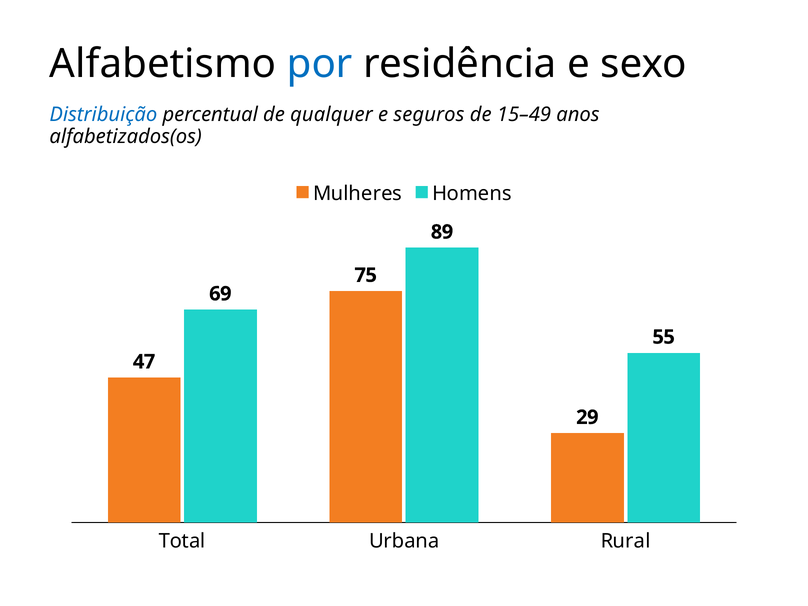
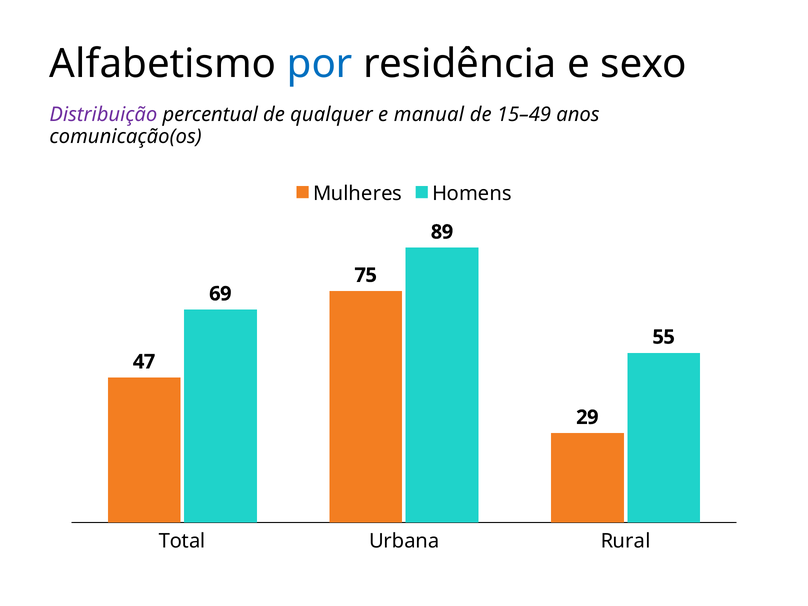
Distribuição colour: blue -> purple
seguros: seguros -> manual
alfabetizados(os: alfabetizados(os -> comunicação(os
